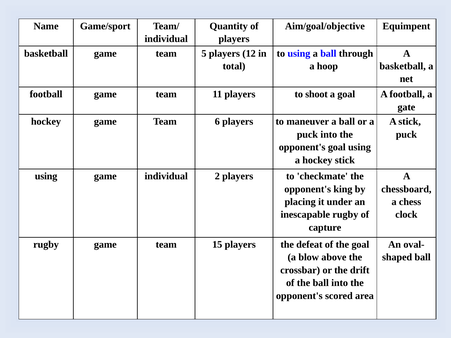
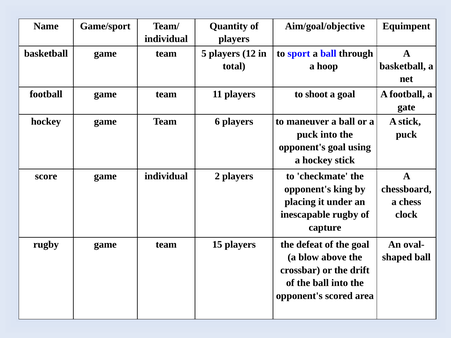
to using: using -> sport
using at (46, 176): using -> score
